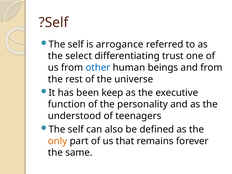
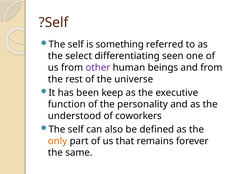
arrogance: arrogance -> something
trust: trust -> seen
other colour: blue -> purple
teenagers: teenagers -> coworkers
